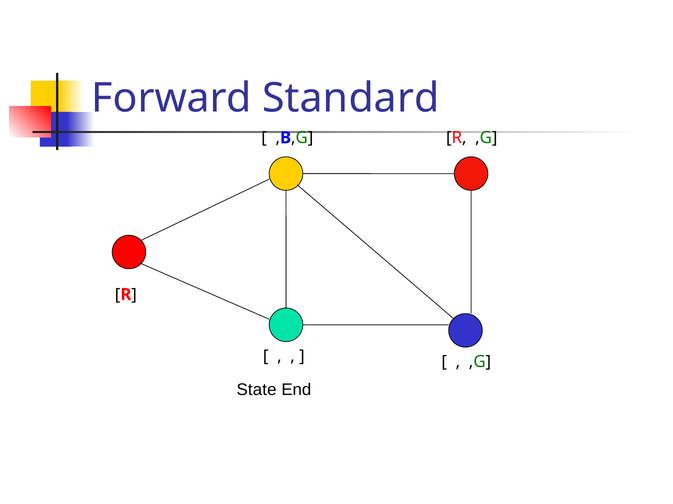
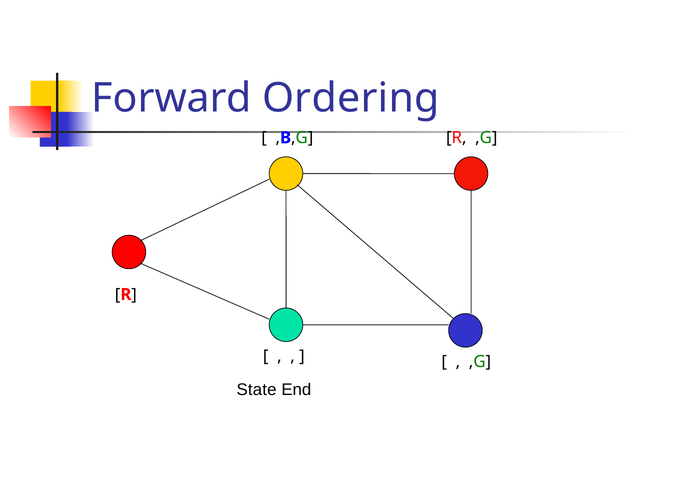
Standard: Standard -> Ordering
